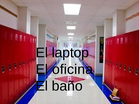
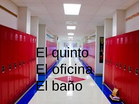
laptop: laptop -> quinto
